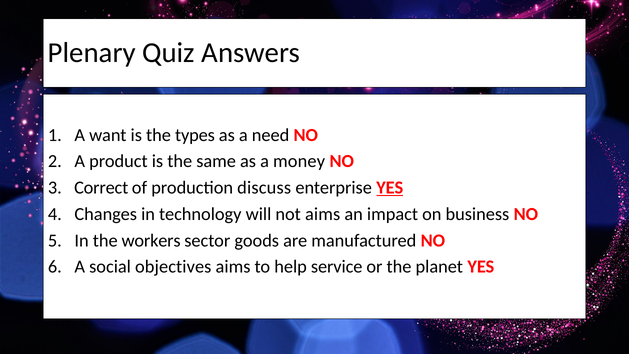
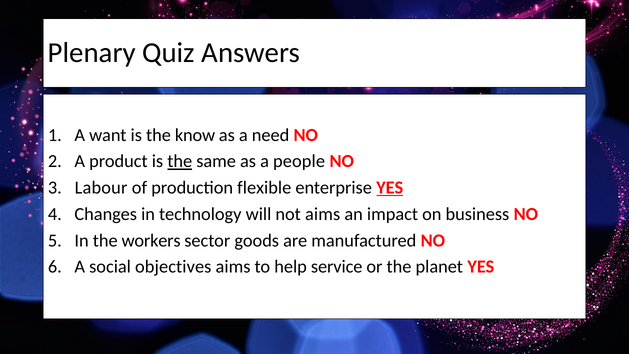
types: types -> know
the at (180, 161) underline: none -> present
money: money -> people
Correct: Correct -> Labour
discuss: discuss -> flexible
